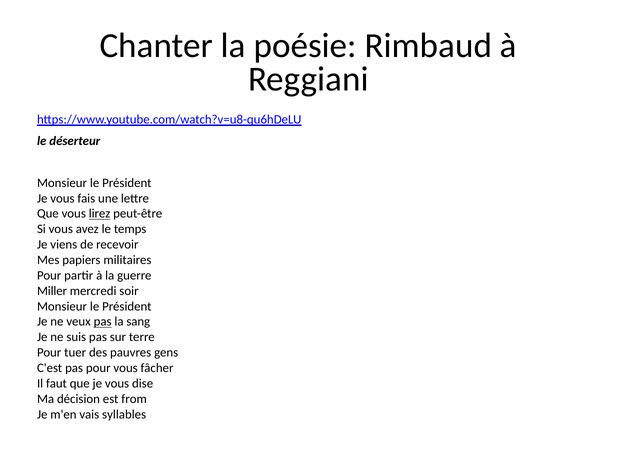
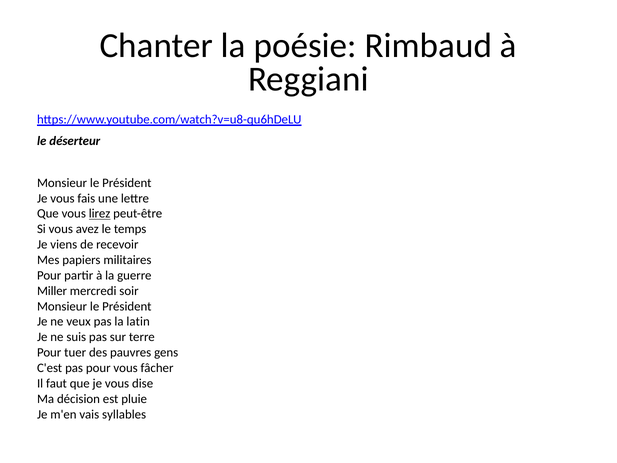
pas at (103, 322) underline: present -> none
sang: sang -> latin
from: from -> pluie
